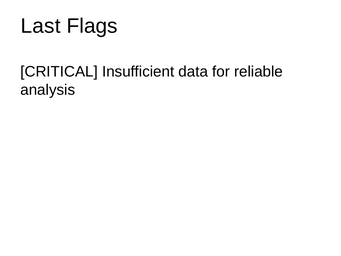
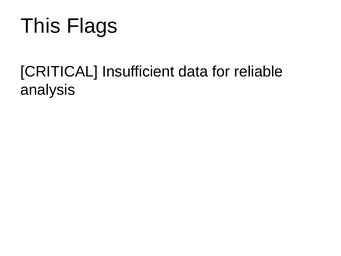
Last: Last -> This
